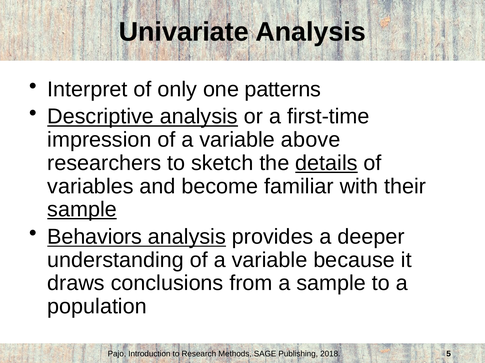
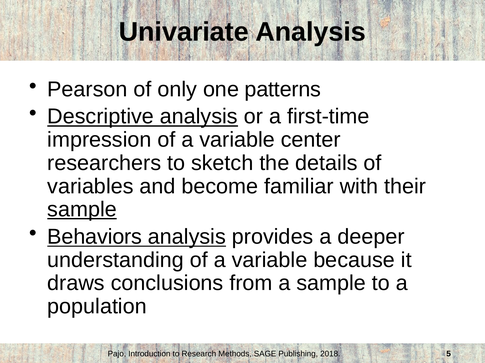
Interpret: Interpret -> Pearson
above: above -> center
details underline: present -> none
